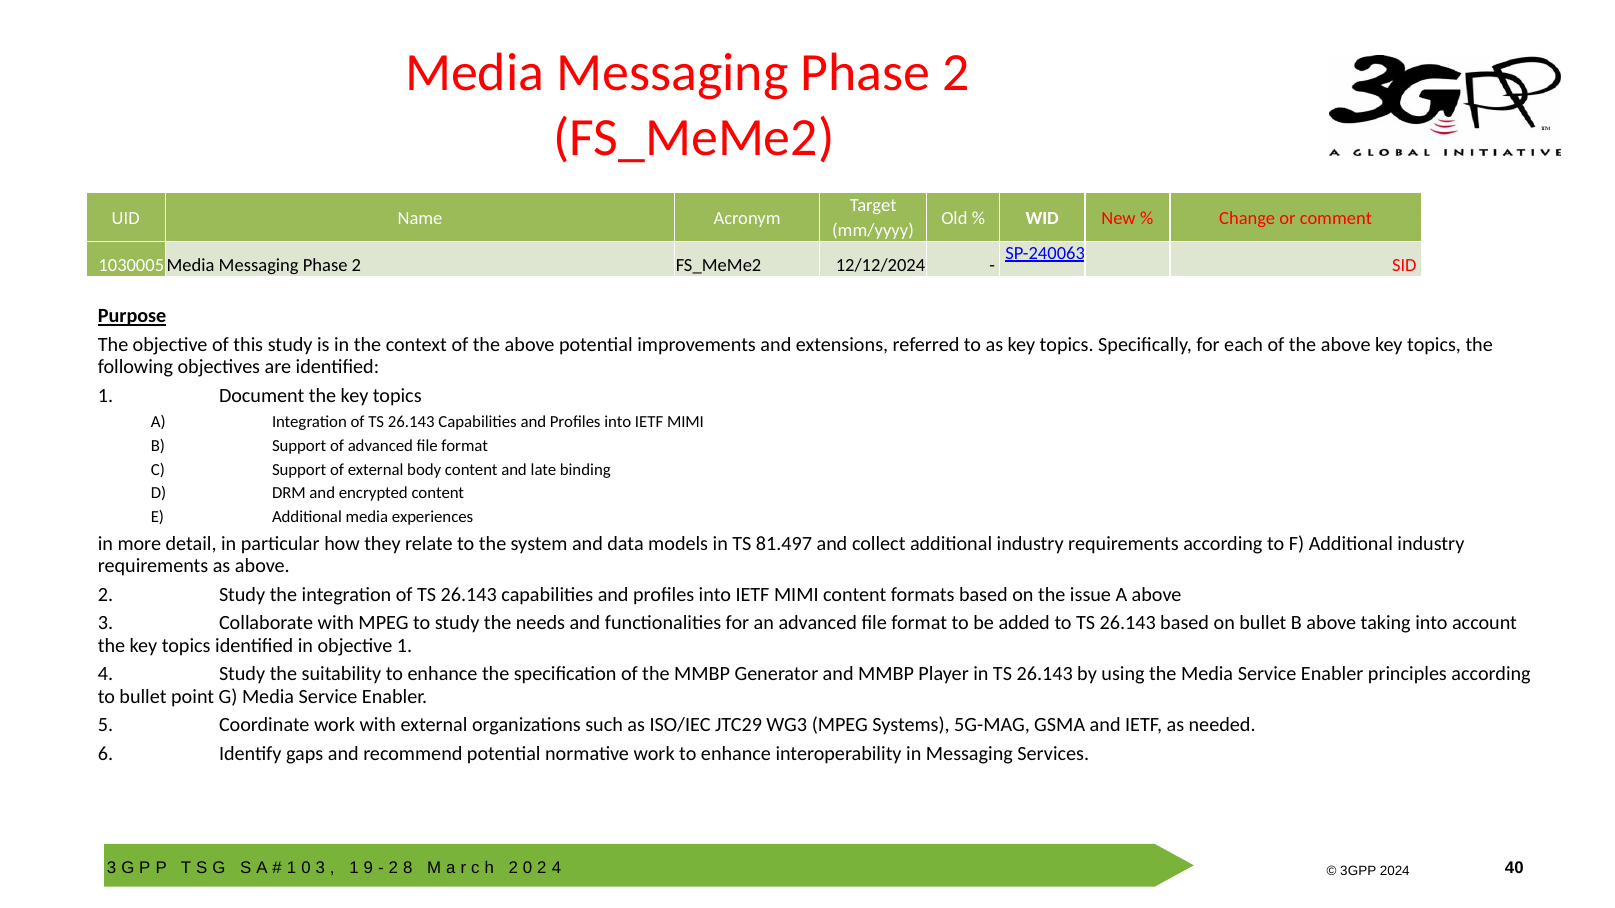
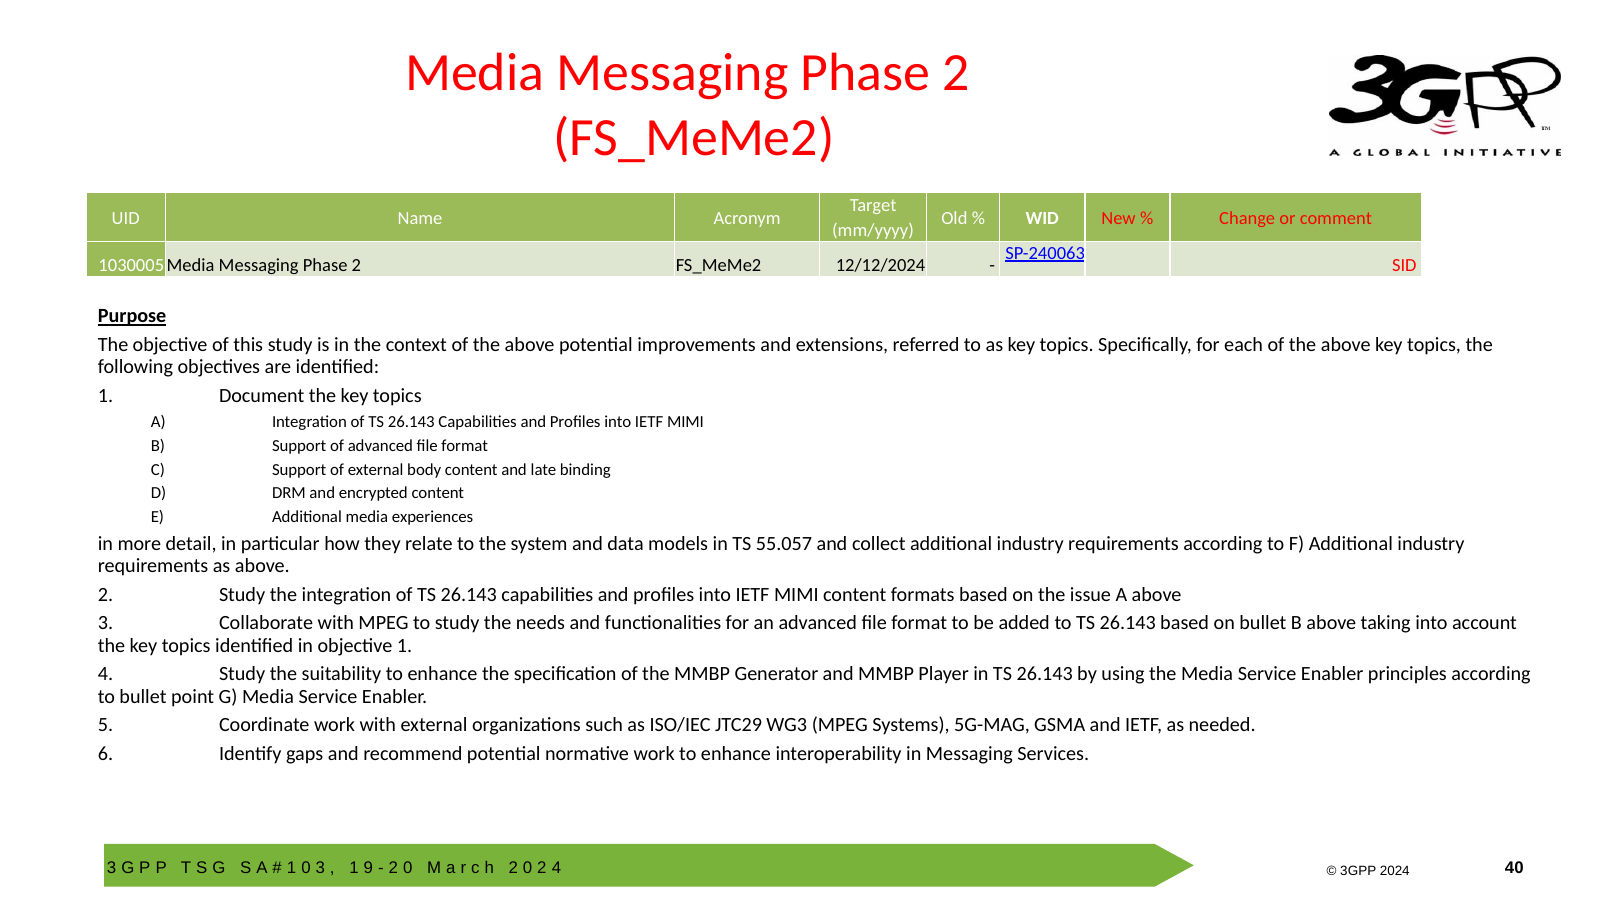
81.497: 81.497 -> 55.057
8 at (408, 869): 8 -> 0
